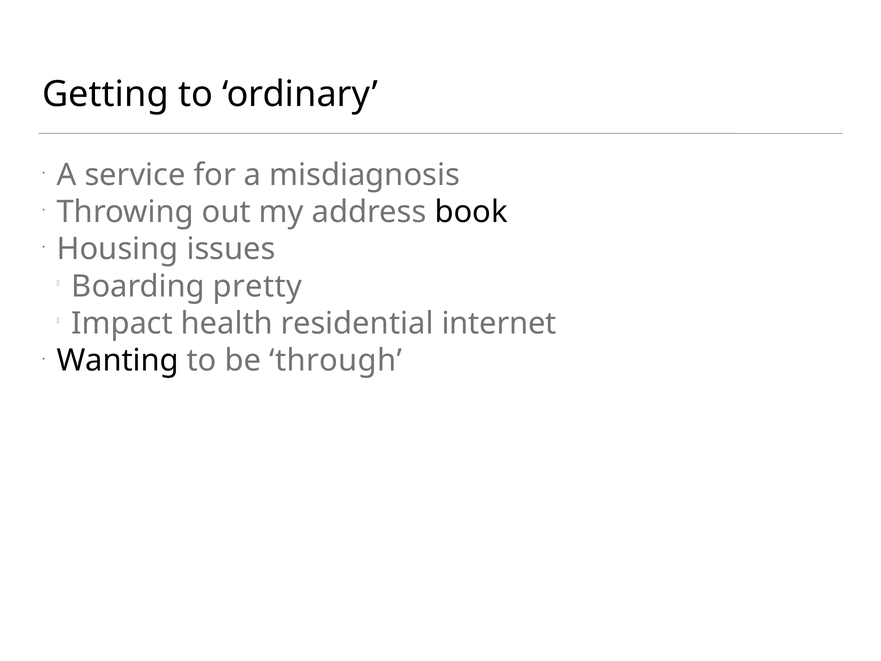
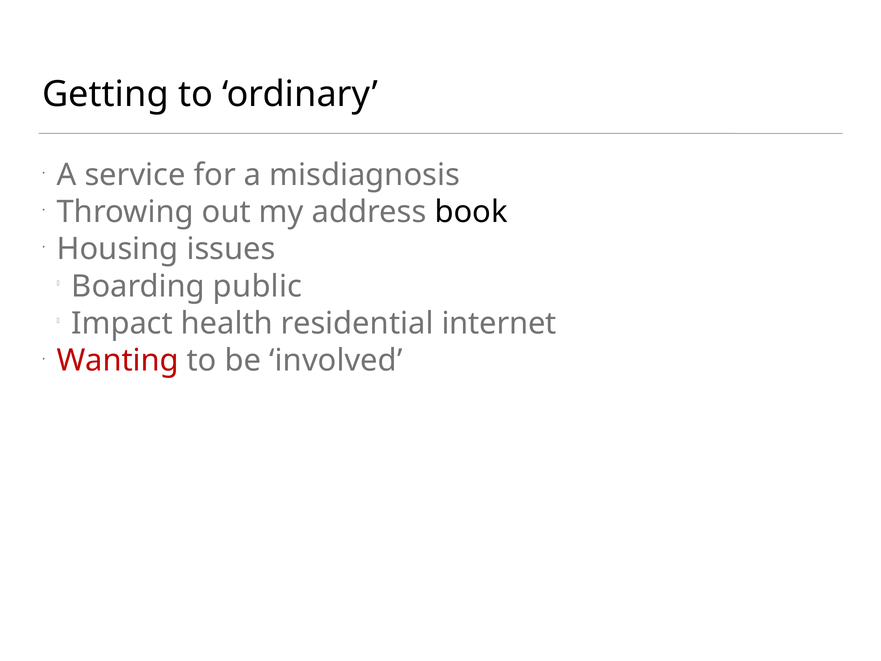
pretty: pretty -> public
Wanting colour: black -> red
through: through -> involved
